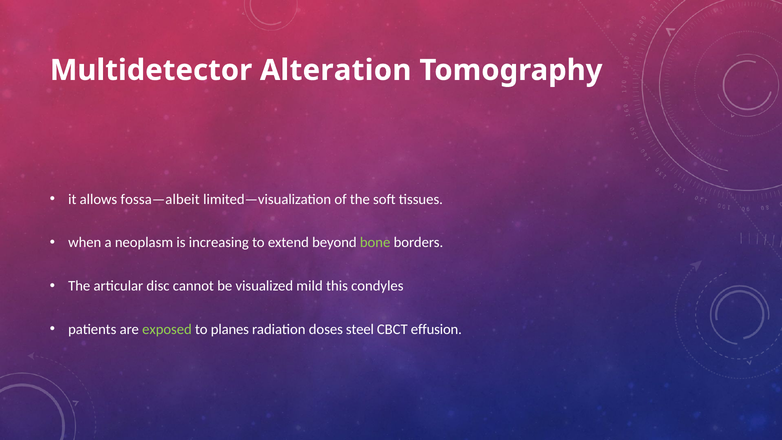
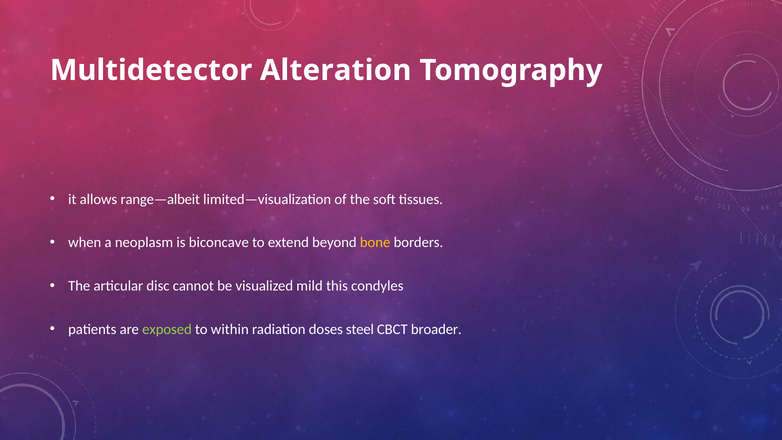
fossa—albeit: fossa—albeit -> range—albeit
increasing: increasing -> biconcave
bone colour: light green -> yellow
planes: planes -> within
effusion: effusion -> broader
